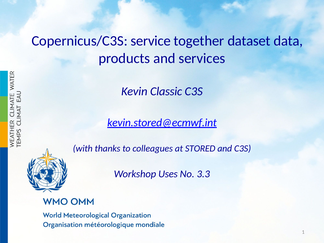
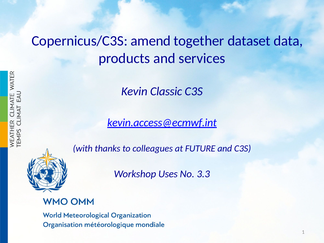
service: service -> amend
kevin.stored@ecmwf.int: kevin.stored@ecmwf.int -> kevin.access@ecmwf.int
STORED: STORED -> FUTURE
